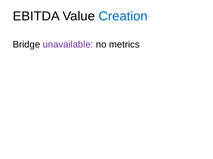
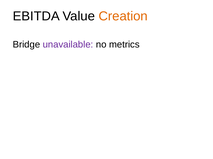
Creation colour: blue -> orange
